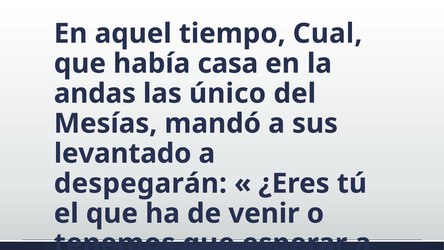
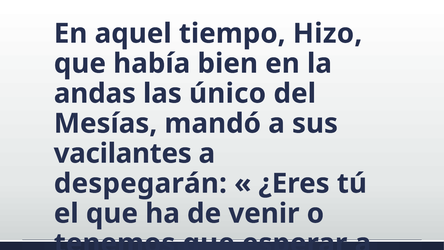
Cual: Cual -> Hizo
casa: casa -> bien
levantado: levantado -> vacilantes
